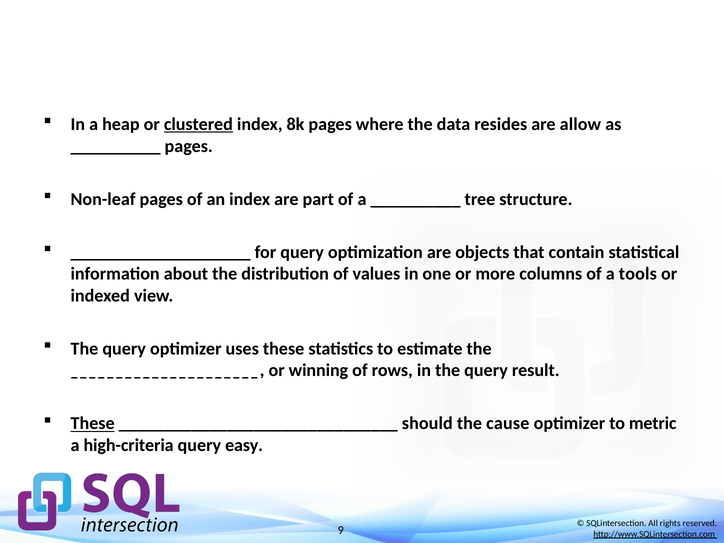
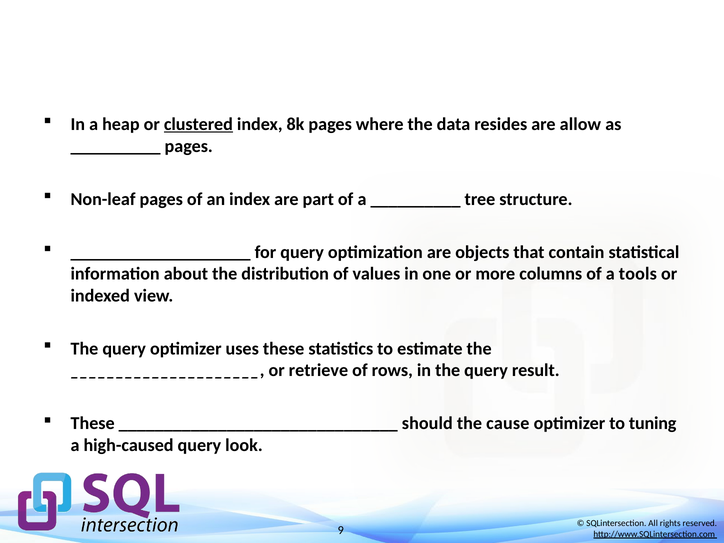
winning: winning -> retrieve
These at (93, 424) underline: present -> none
metric: metric -> tuning
high-criteria: high-criteria -> high-caused
easy: easy -> look
